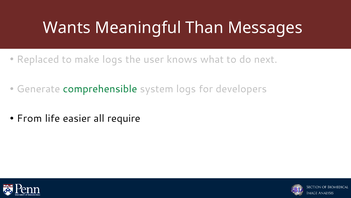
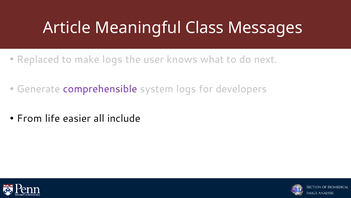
Wants: Wants -> Article
Than: Than -> Class
comprehensible colour: green -> purple
require: require -> include
